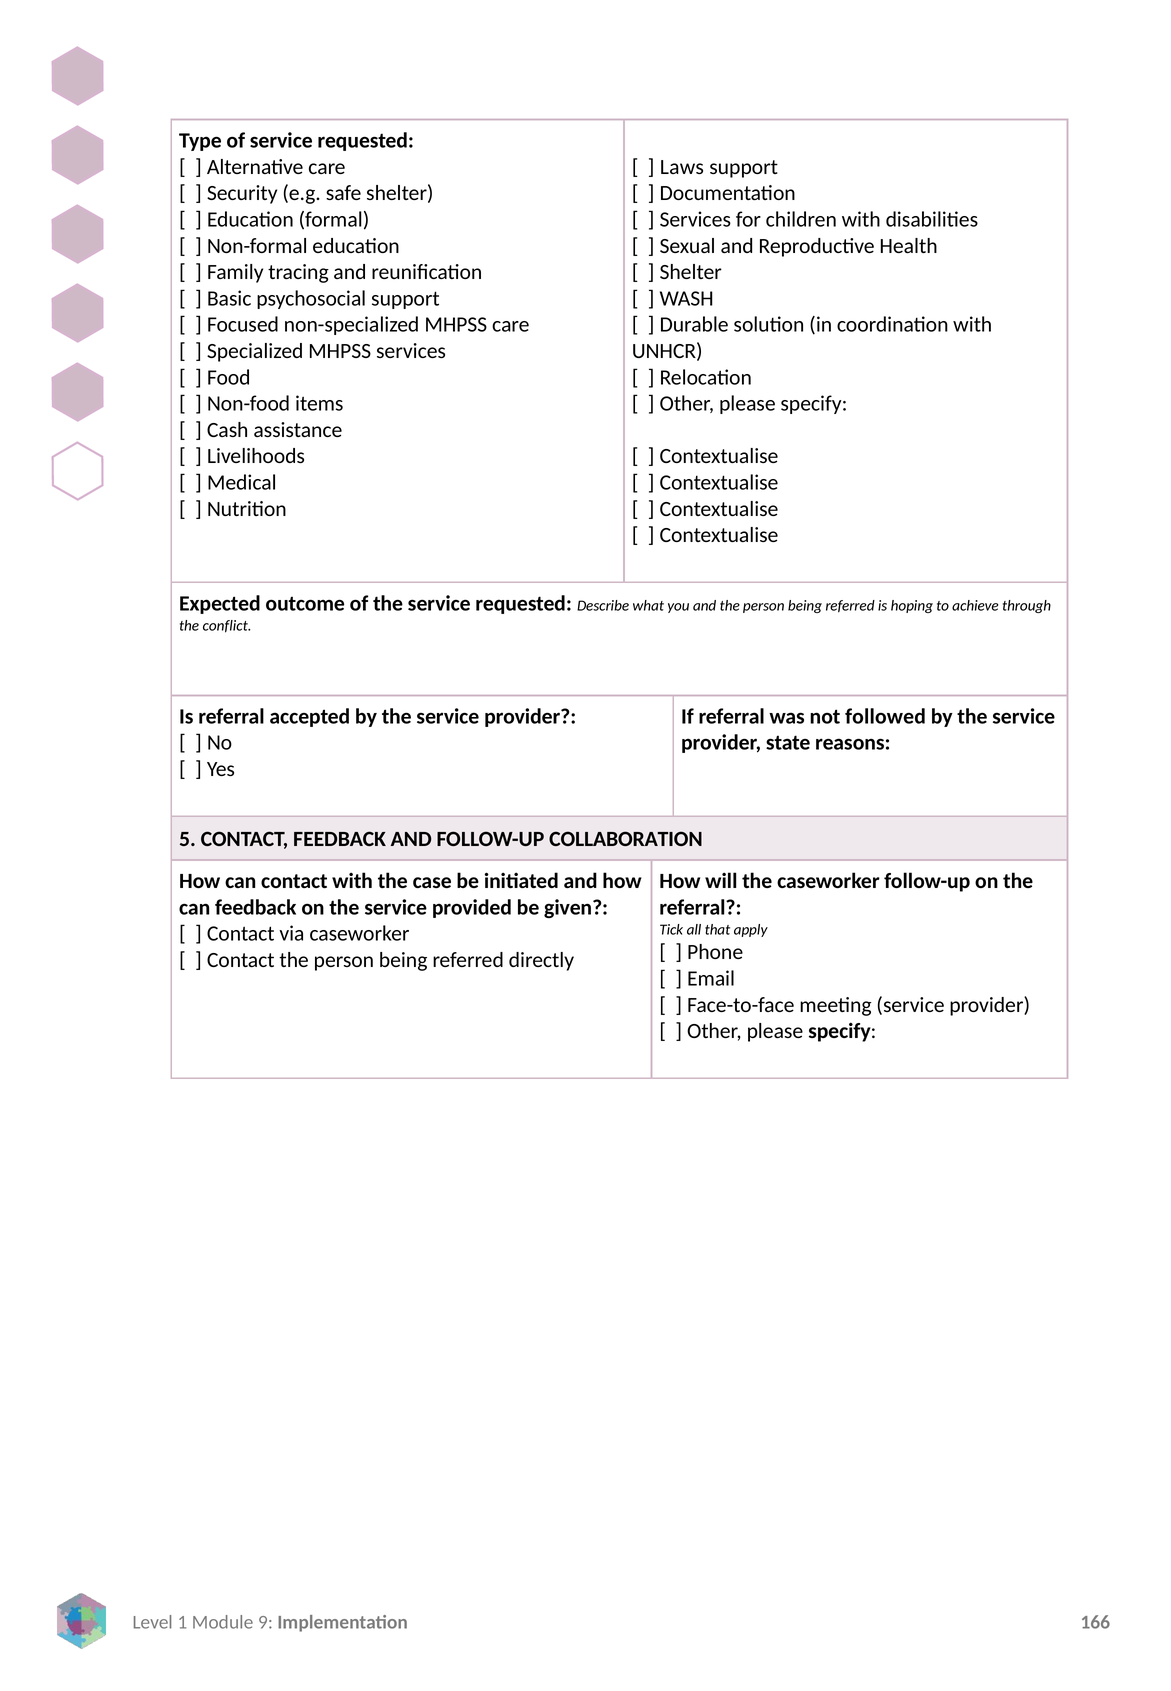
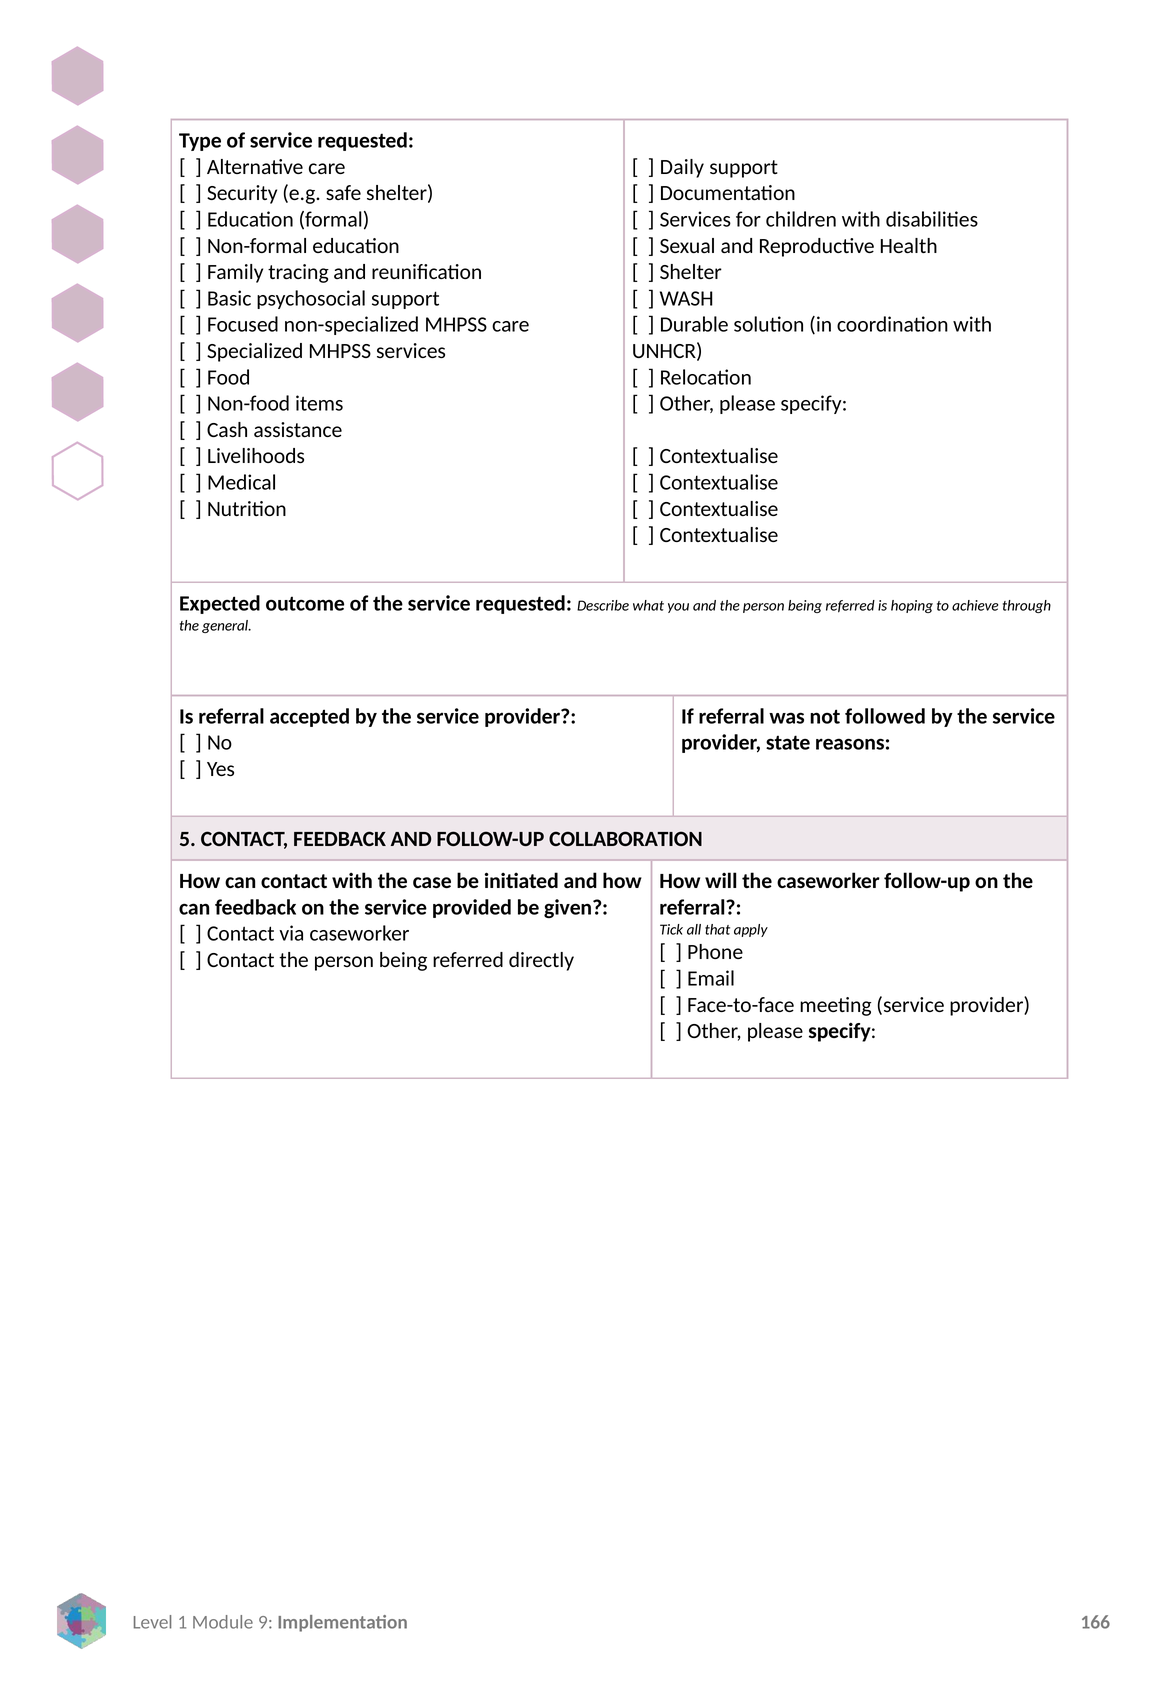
Laws: Laws -> Daily
conflict: conflict -> general
